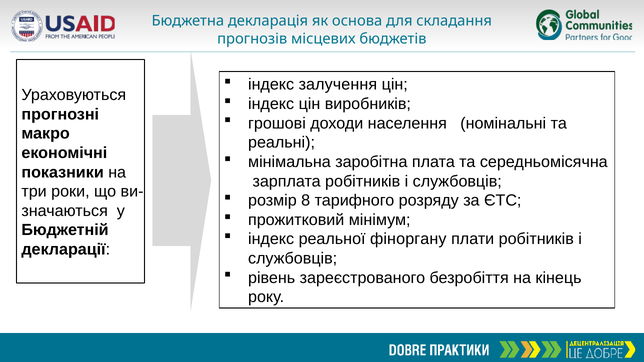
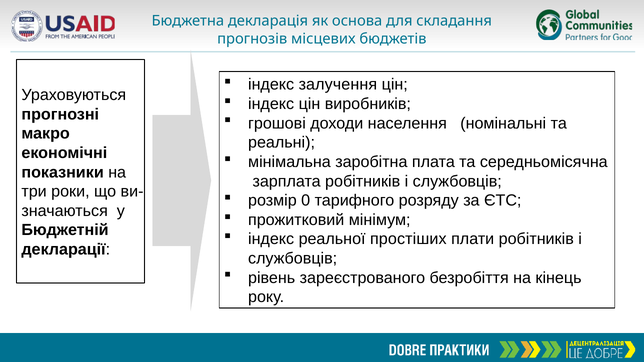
8: 8 -> 0
фіноргану: фіноргану -> простіших
